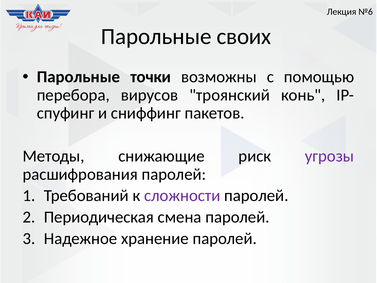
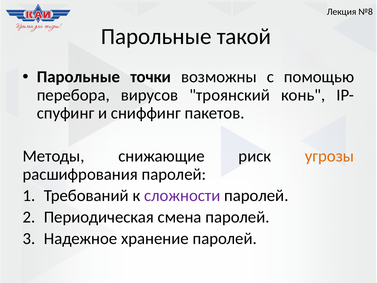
№6: №6 -> №8
своих: своих -> такой
угрозы colour: purple -> orange
